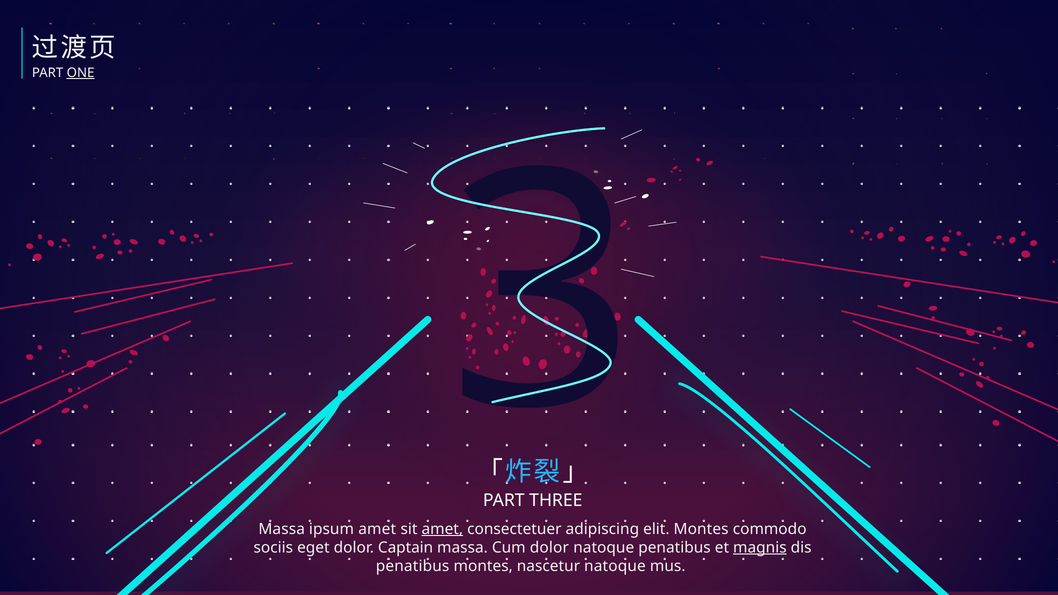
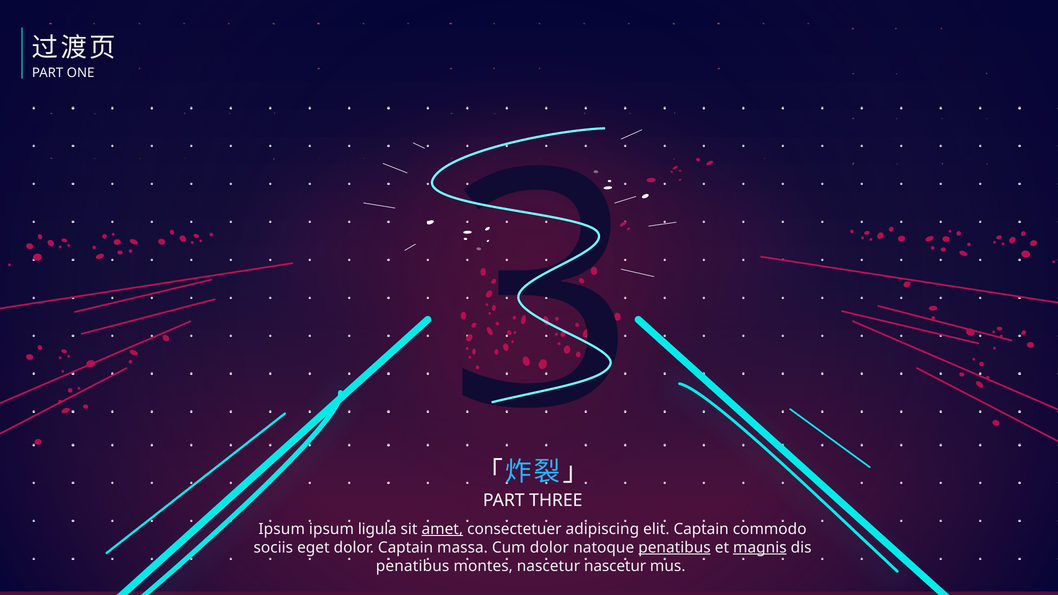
ONE underline: present -> none
Massa at (282, 529): Massa -> Ipsum
ipsum amet: amet -> ligula
elit Montes: Montes -> Captain
penatibus at (675, 548) underline: none -> present
nascetur natoque: natoque -> nascetur
